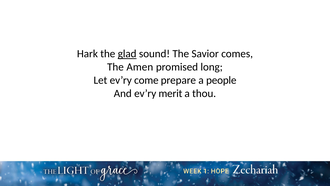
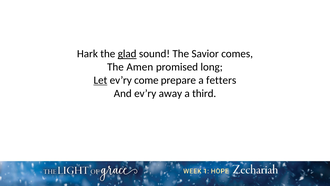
Let underline: none -> present
people: people -> fetters
merit: merit -> away
thou: thou -> third
